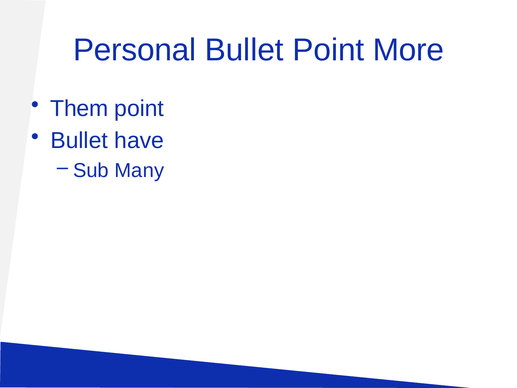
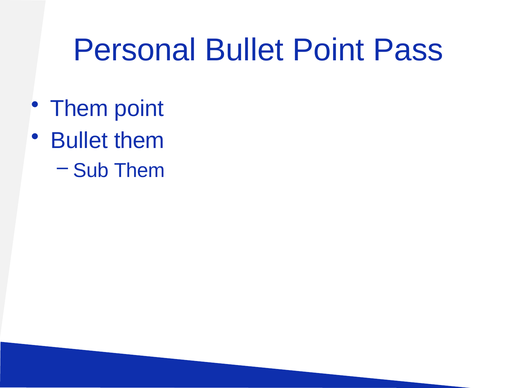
More: More -> Pass
Bullet have: have -> them
Sub Many: Many -> Them
